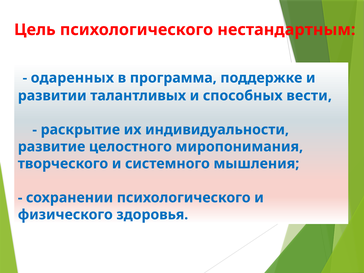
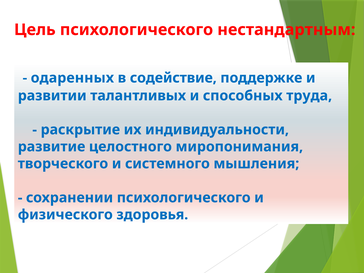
программа: программа -> содействие
вести: вести -> труда
